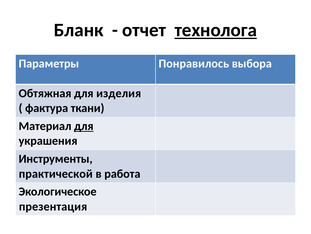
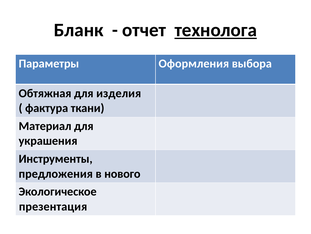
Понравилось: Понравилось -> Оформления
для at (84, 126) underline: present -> none
практической: практической -> предложения
работа: работа -> нового
